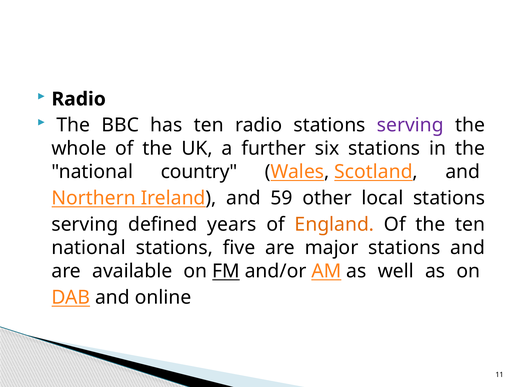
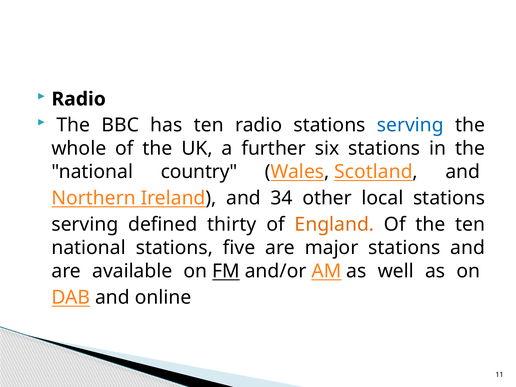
serving at (410, 125) colour: purple -> blue
59: 59 -> 34
years: years -> thirty
